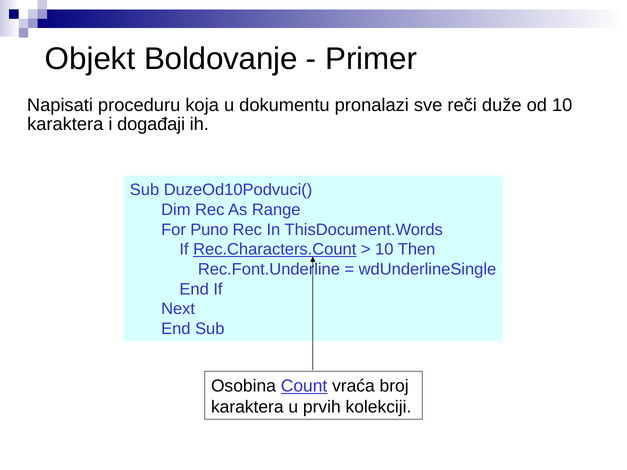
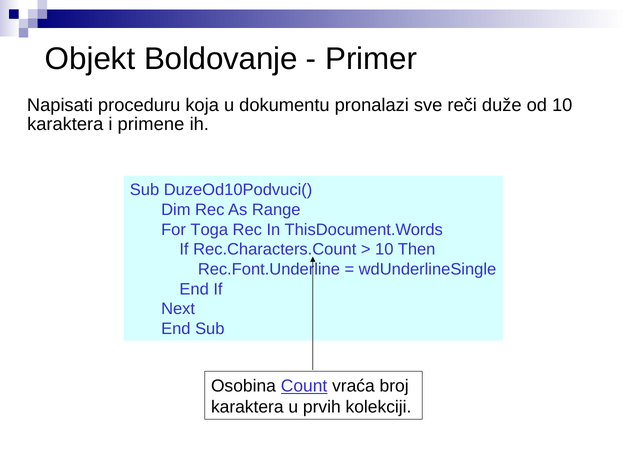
događaji: događaji -> primene
Puno: Puno -> Toga
Rec.Characters.Count underline: present -> none
